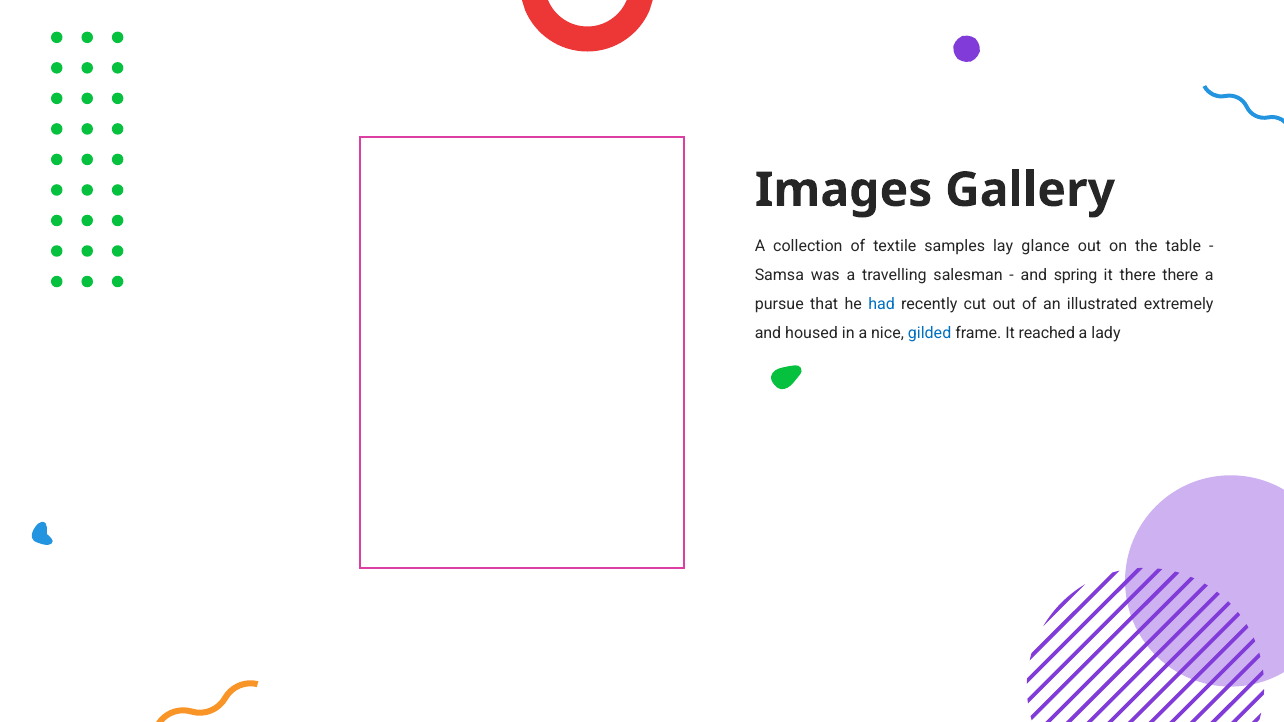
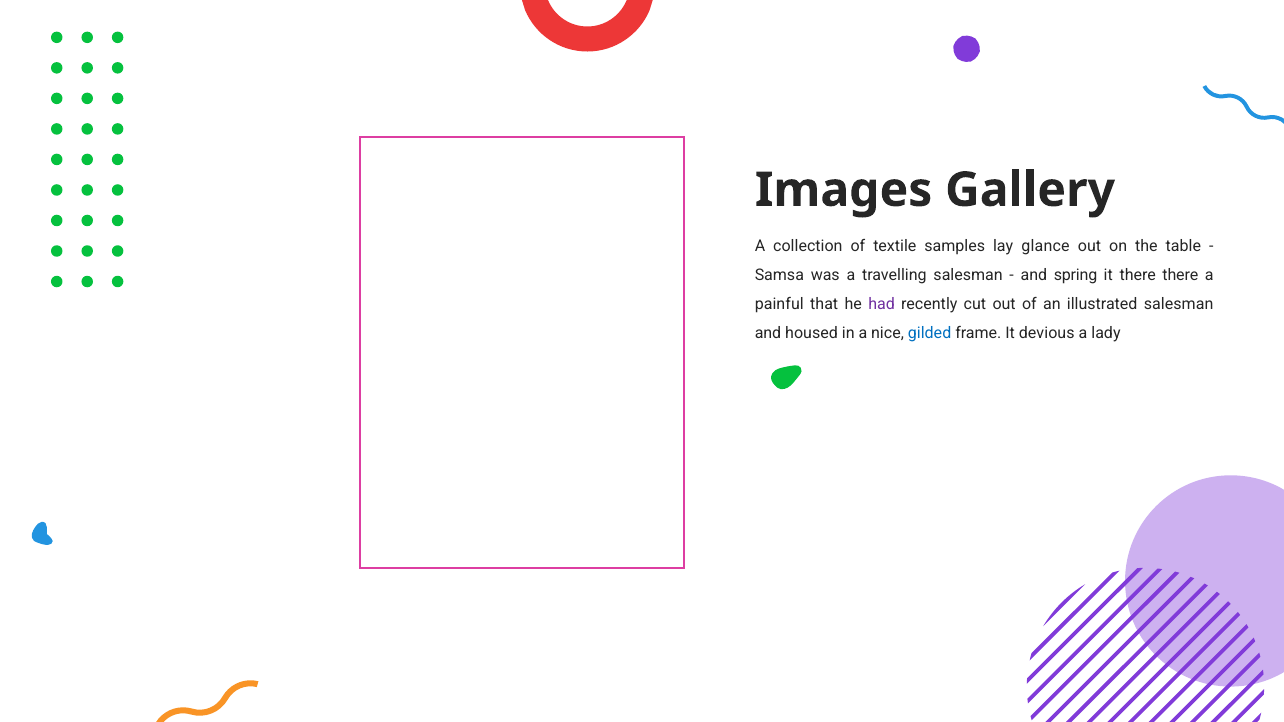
pursue: pursue -> painful
had colour: blue -> purple
illustrated extremely: extremely -> salesman
reached: reached -> devious
